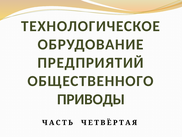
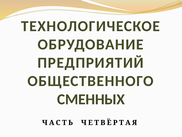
ПРИВОДЫ: ПРИВОДЫ -> СМЕННЫХ
